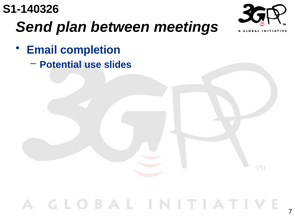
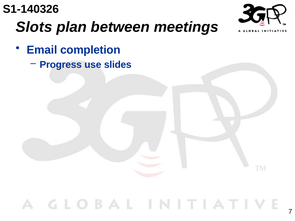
Send: Send -> Slots
Potential: Potential -> Progress
